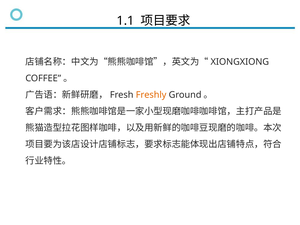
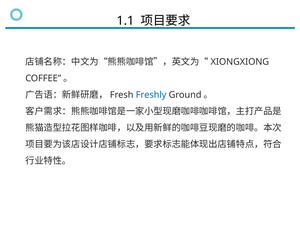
Freshly colour: orange -> blue
